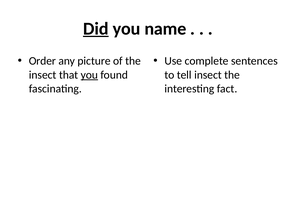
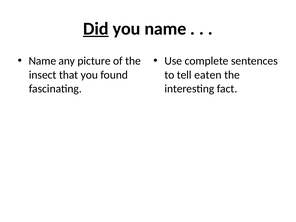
Order at (42, 61): Order -> Name
you at (89, 75) underline: present -> none
tell insect: insect -> eaten
